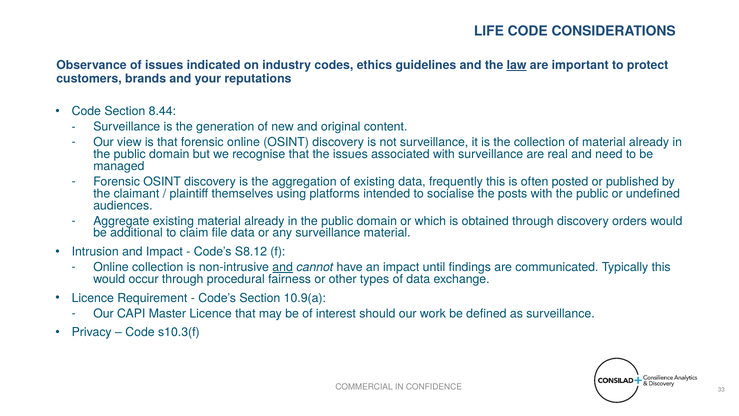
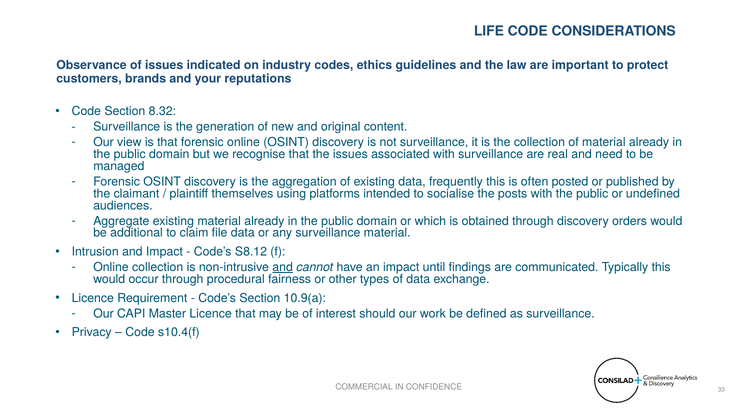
law underline: present -> none
8.44: 8.44 -> 8.32
s10.3(f: s10.3(f -> s10.4(f
